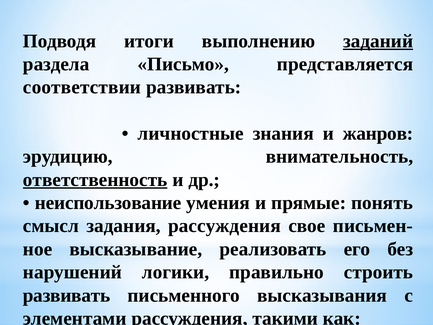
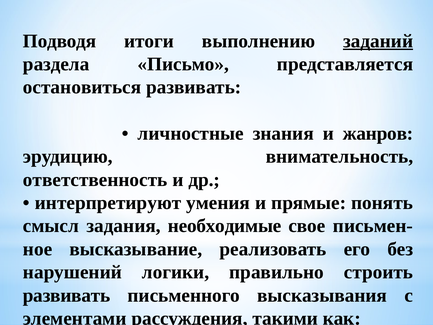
соответствии: соответствии -> остановиться
ответственность underline: present -> none
неиспользование: неиспользование -> интерпретируют
задания рассуждения: рассуждения -> необходимые
